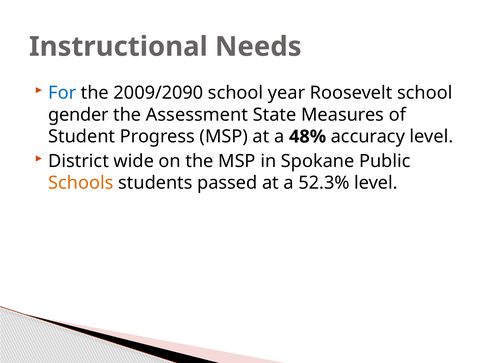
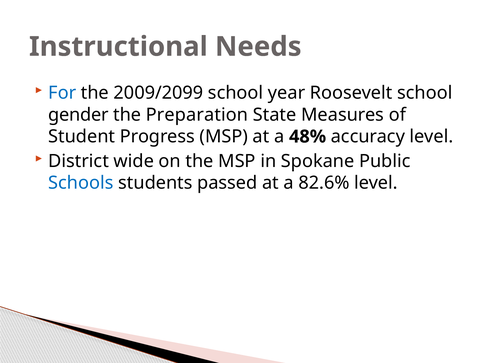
2009/2090: 2009/2090 -> 2009/2099
Assessment: Assessment -> Preparation
Schools colour: orange -> blue
52.3%: 52.3% -> 82.6%
